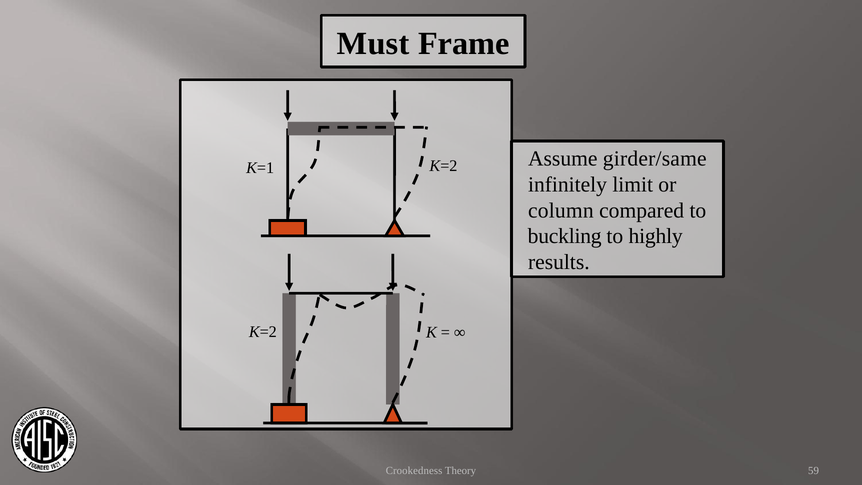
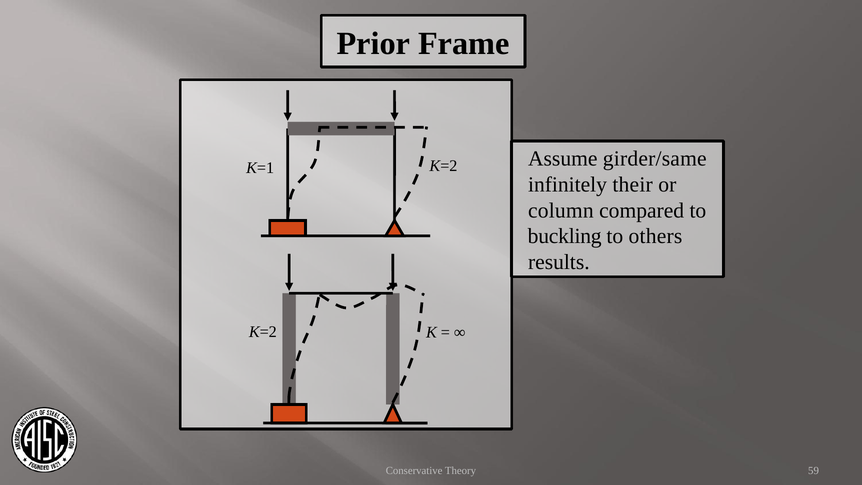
Must: Must -> Prior
limit: limit -> their
highly: highly -> others
Crookedness: Crookedness -> Conservative
